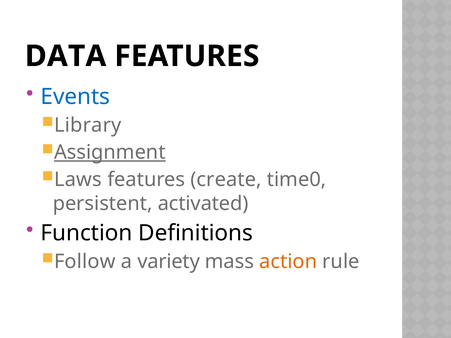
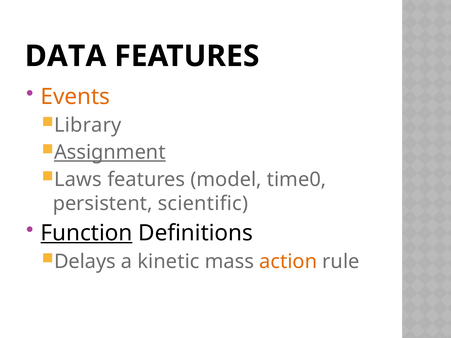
Events colour: blue -> orange
create: create -> model
activated: activated -> scientific
Function underline: none -> present
Follow: Follow -> Delays
variety: variety -> kinetic
